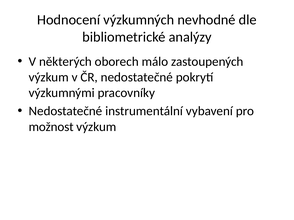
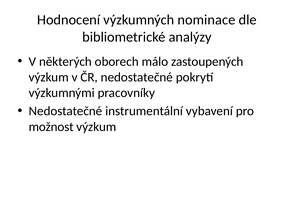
nevhodné: nevhodné -> nominace
